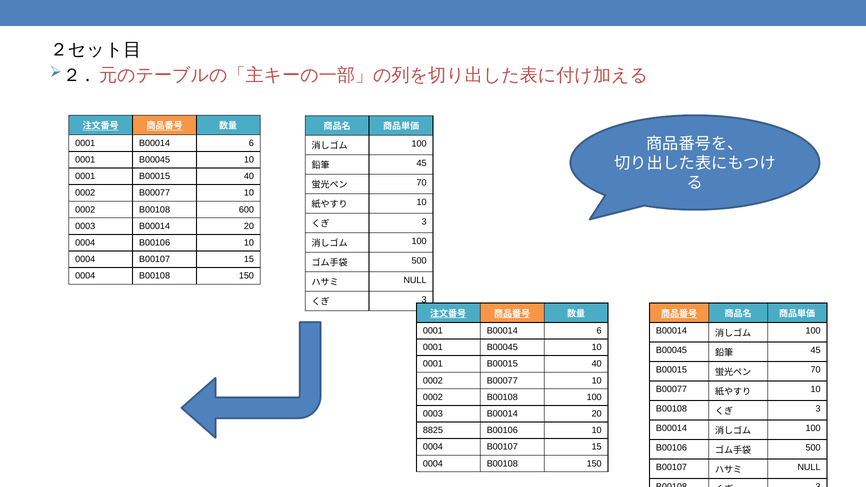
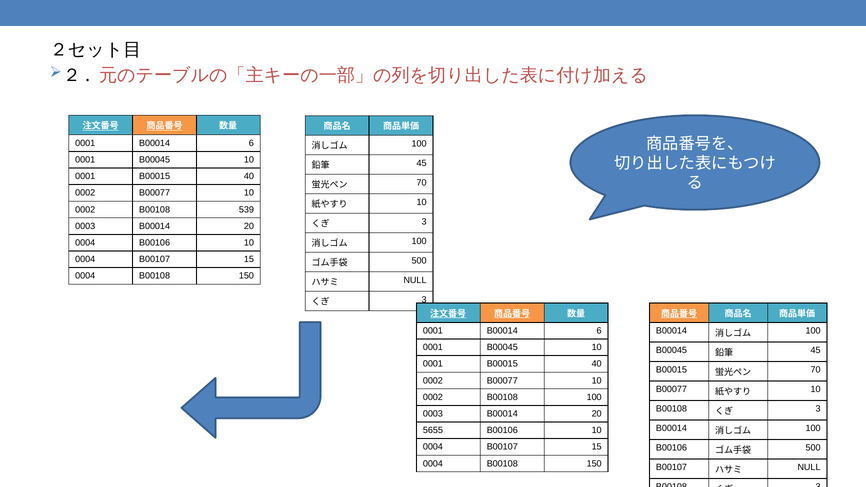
600: 600 -> 539
8825: 8825 -> 5655
